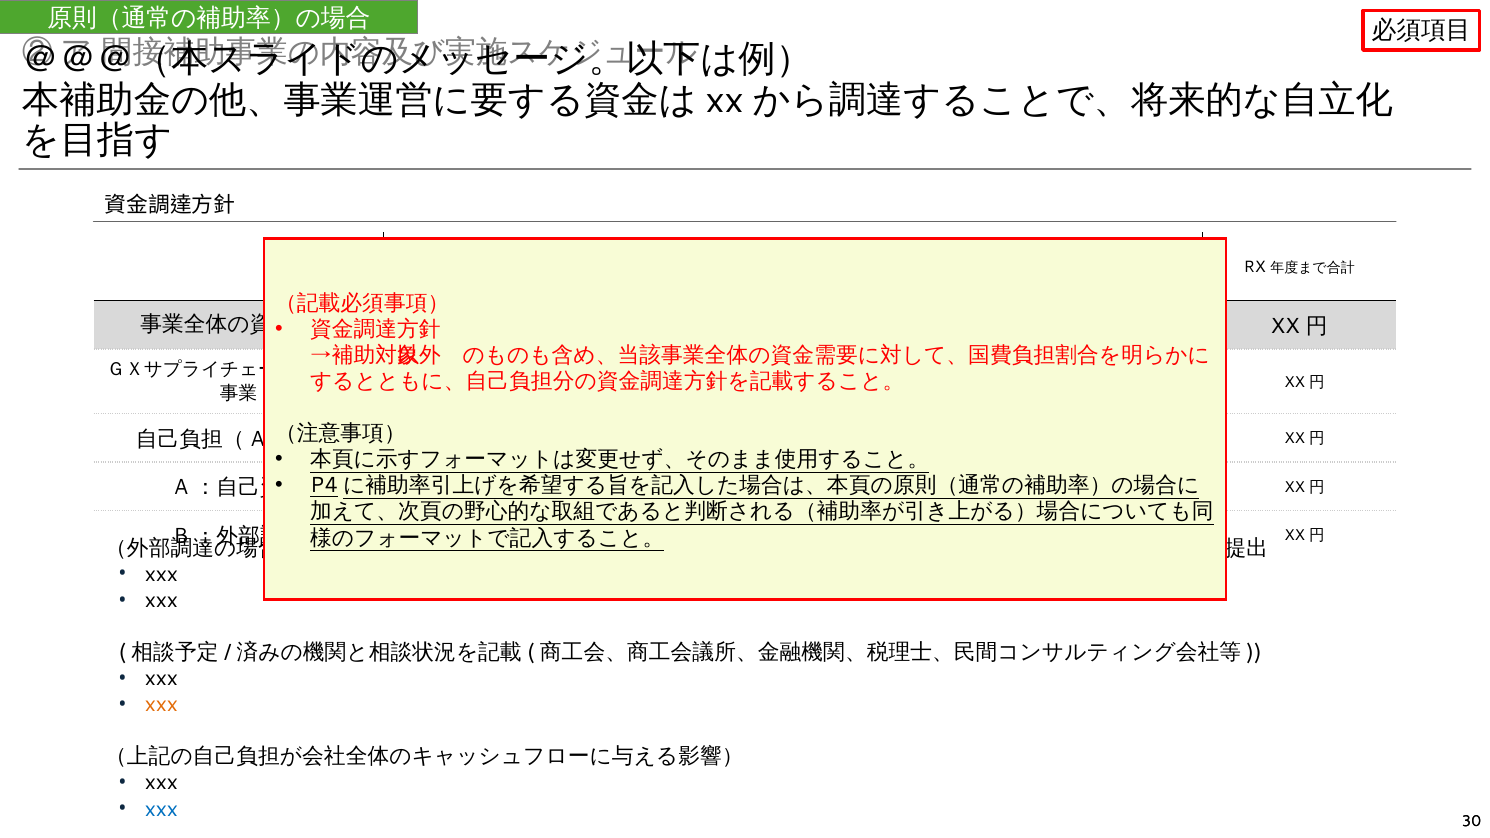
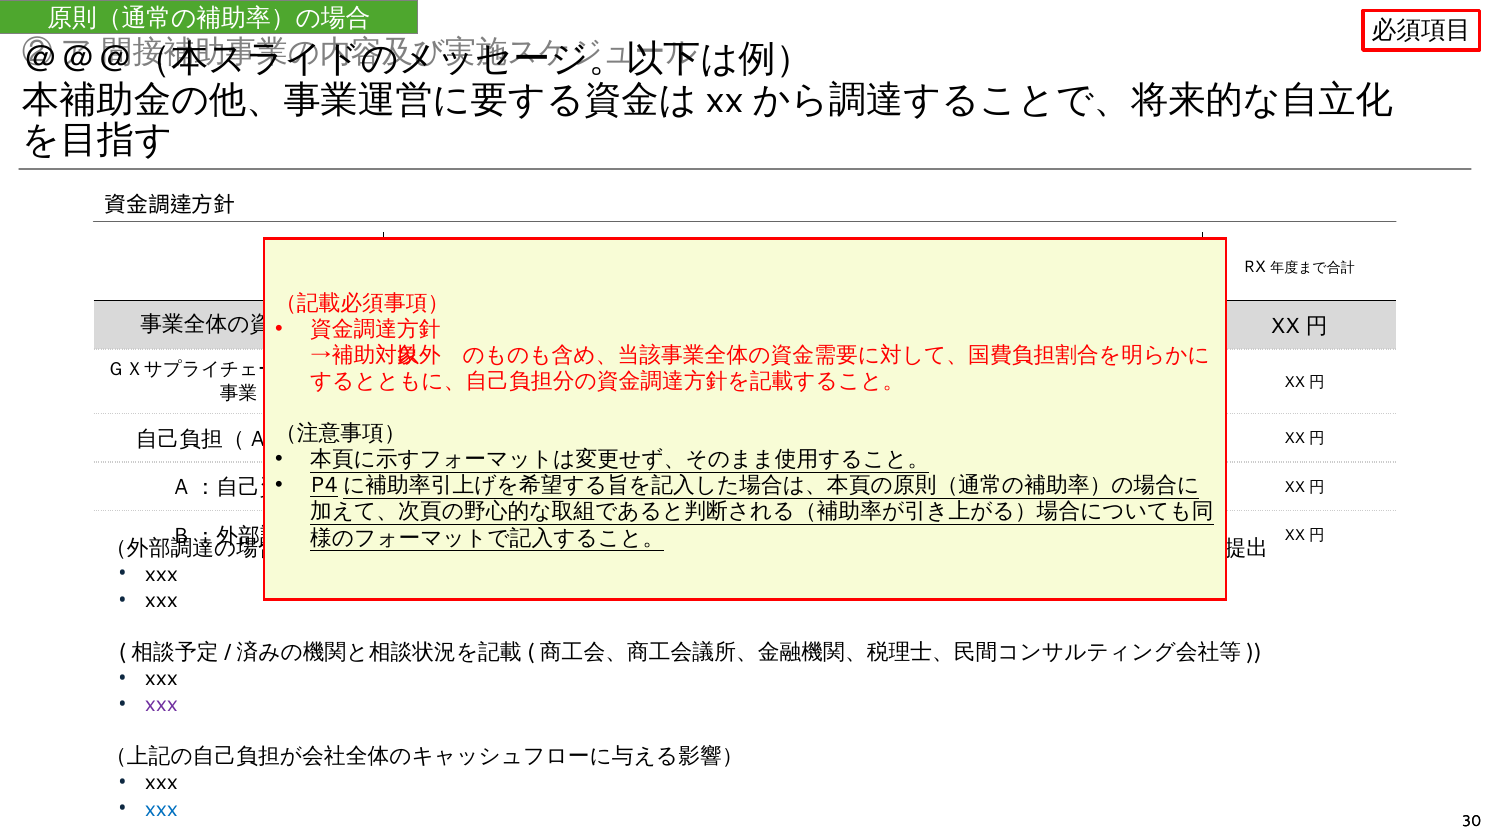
xxx at (161, 705) colour: orange -> purple
